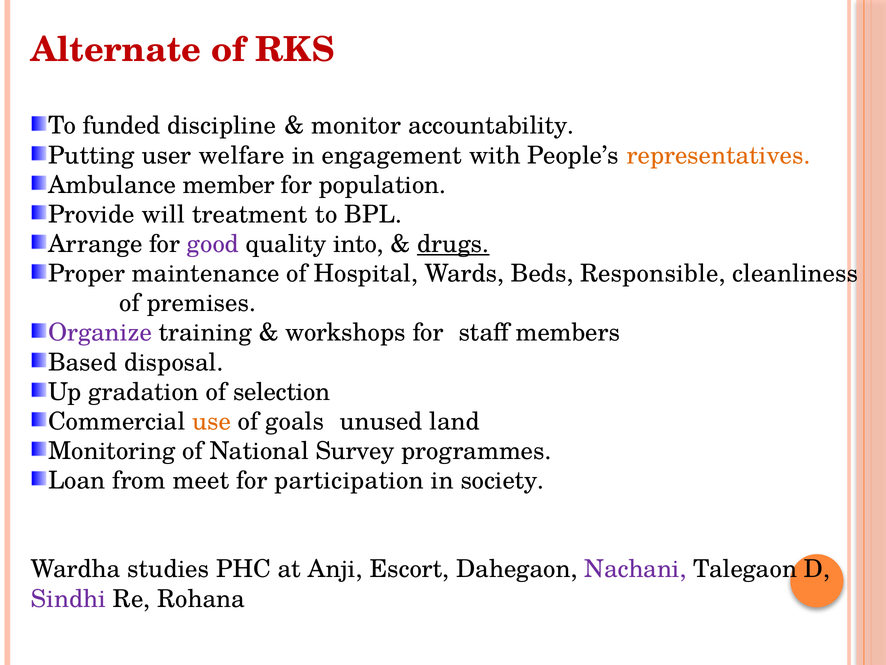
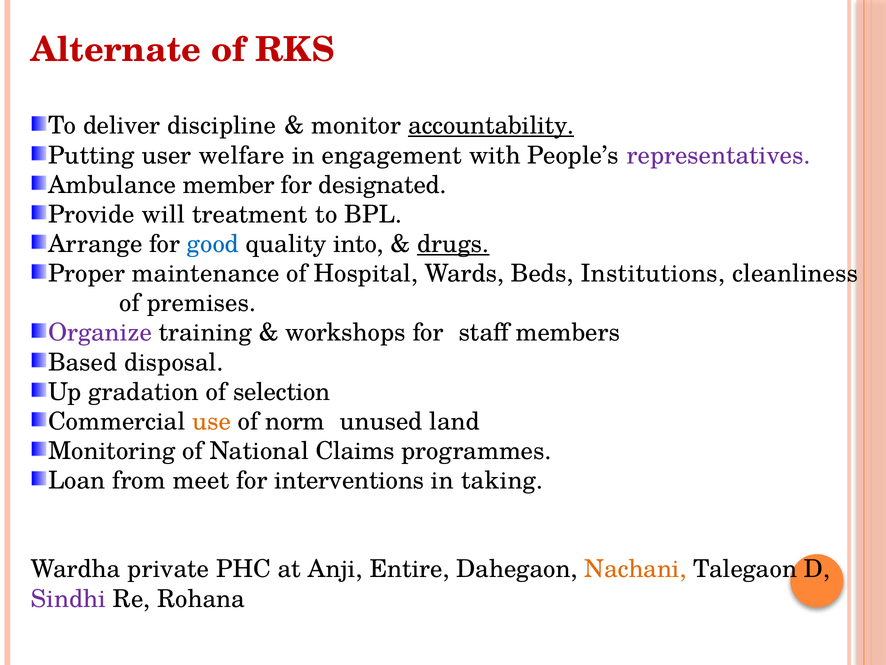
funded: funded -> deliver
accountability underline: none -> present
representatives colour: orange -> purple
population: population -> designated
good colour: purple -> blue
Responsible: Responsible -> Institutions
goals: goals -> norm
Survey: Survey -> Claims
participation: participation -> interventions
society: society -> taking
studies: studies -> private
Escort: Escort -> Entire
Nachani colour: purple -> orange
